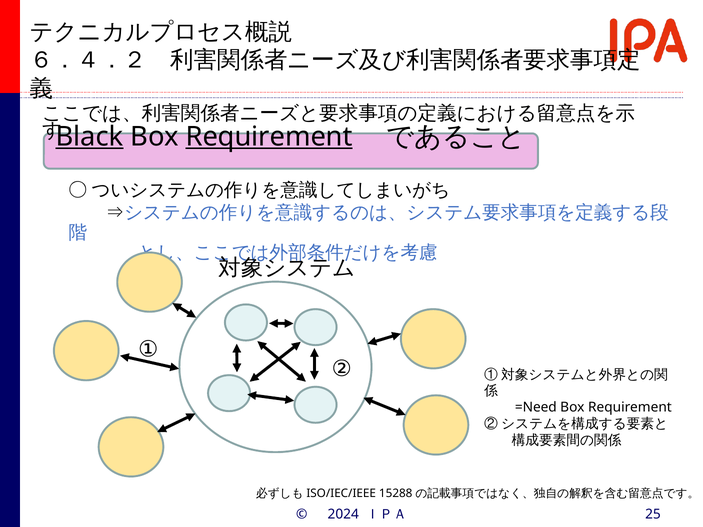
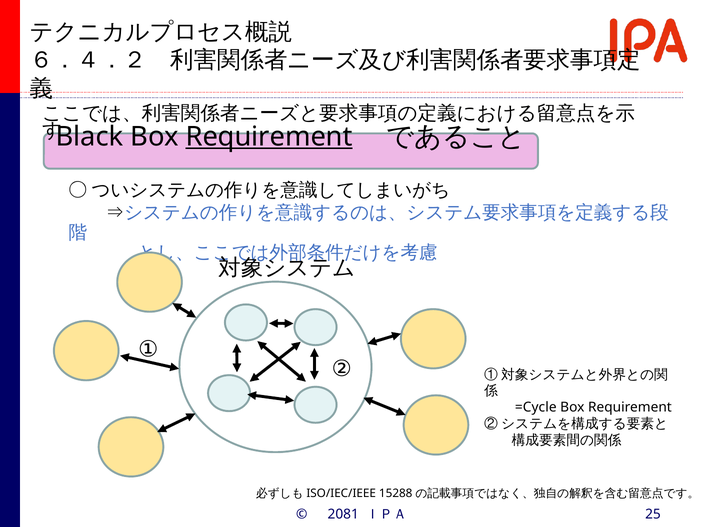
Black underline: present -> none
=Need: =Need -> =Cycle
2024: 2024 -> 2081
